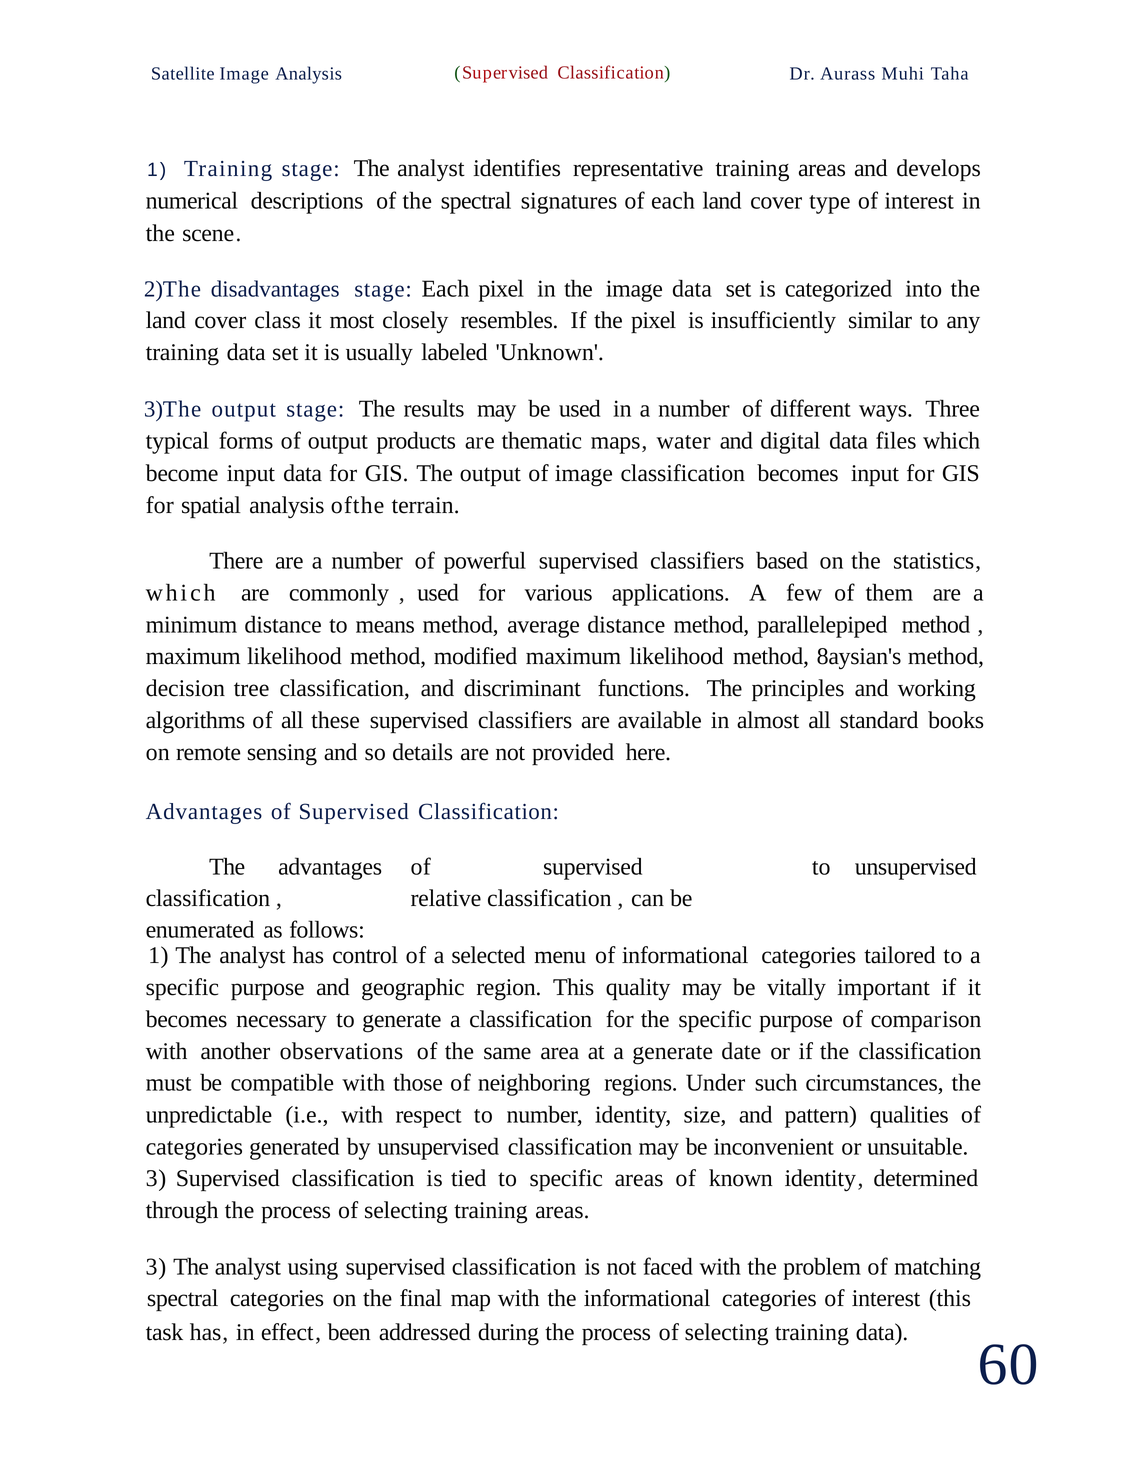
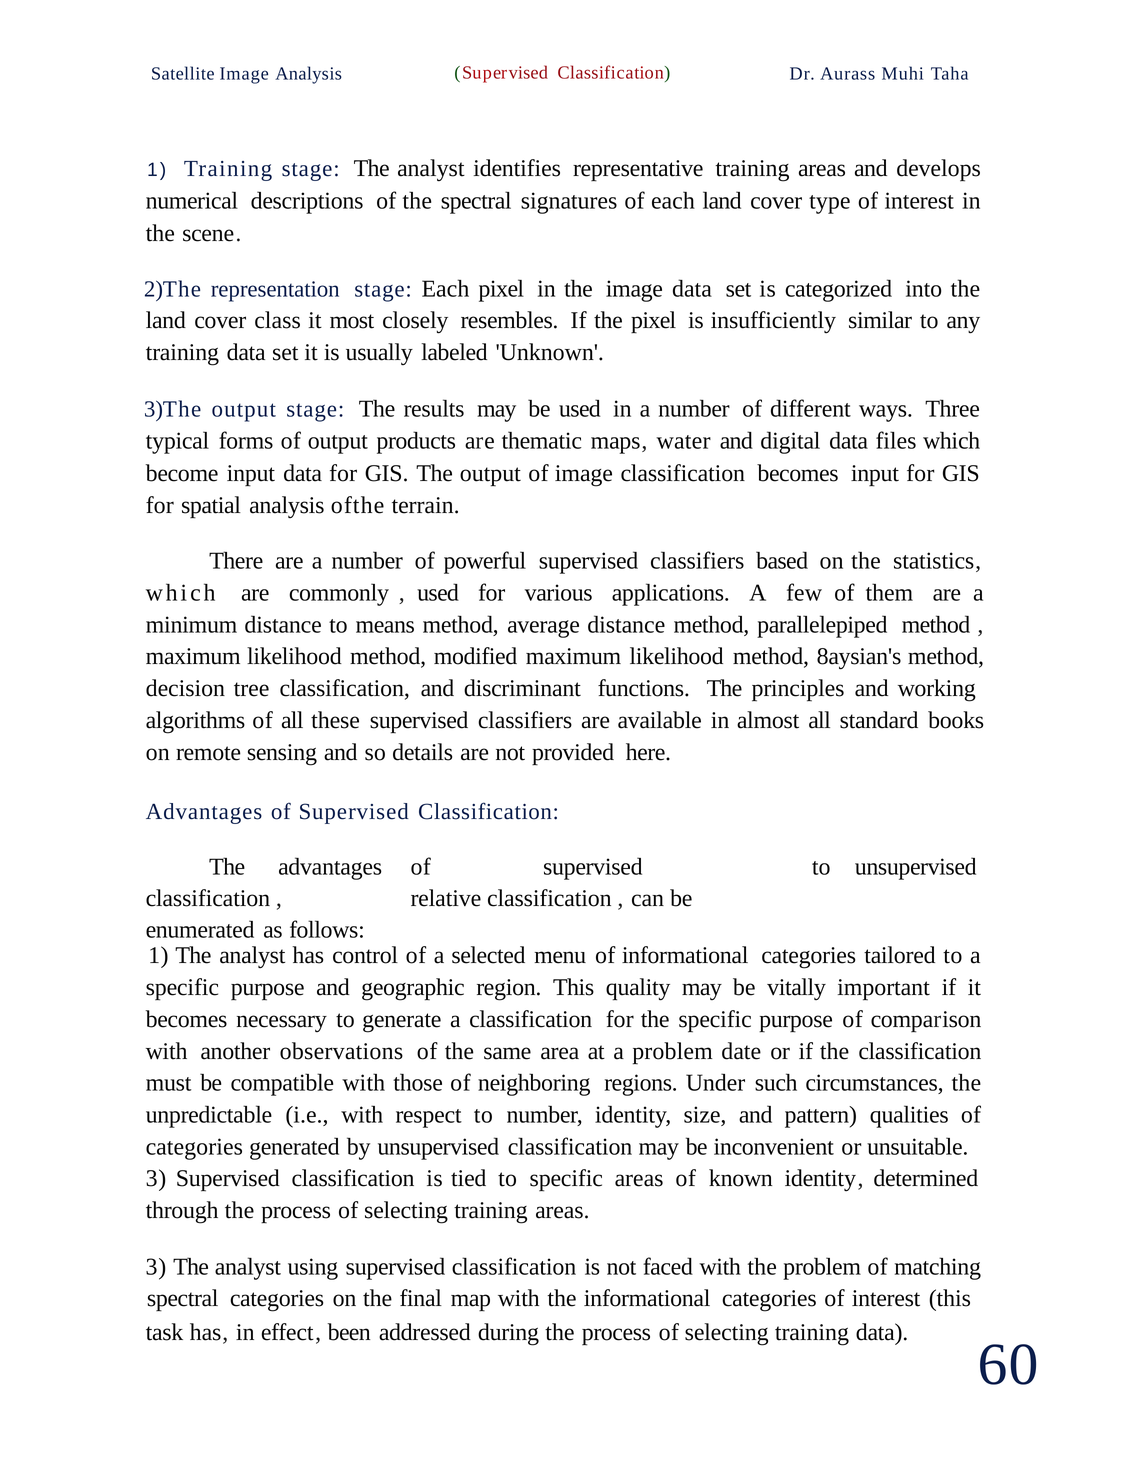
disadvantages: disadvantages -> representation
a generate: generate -> problem
